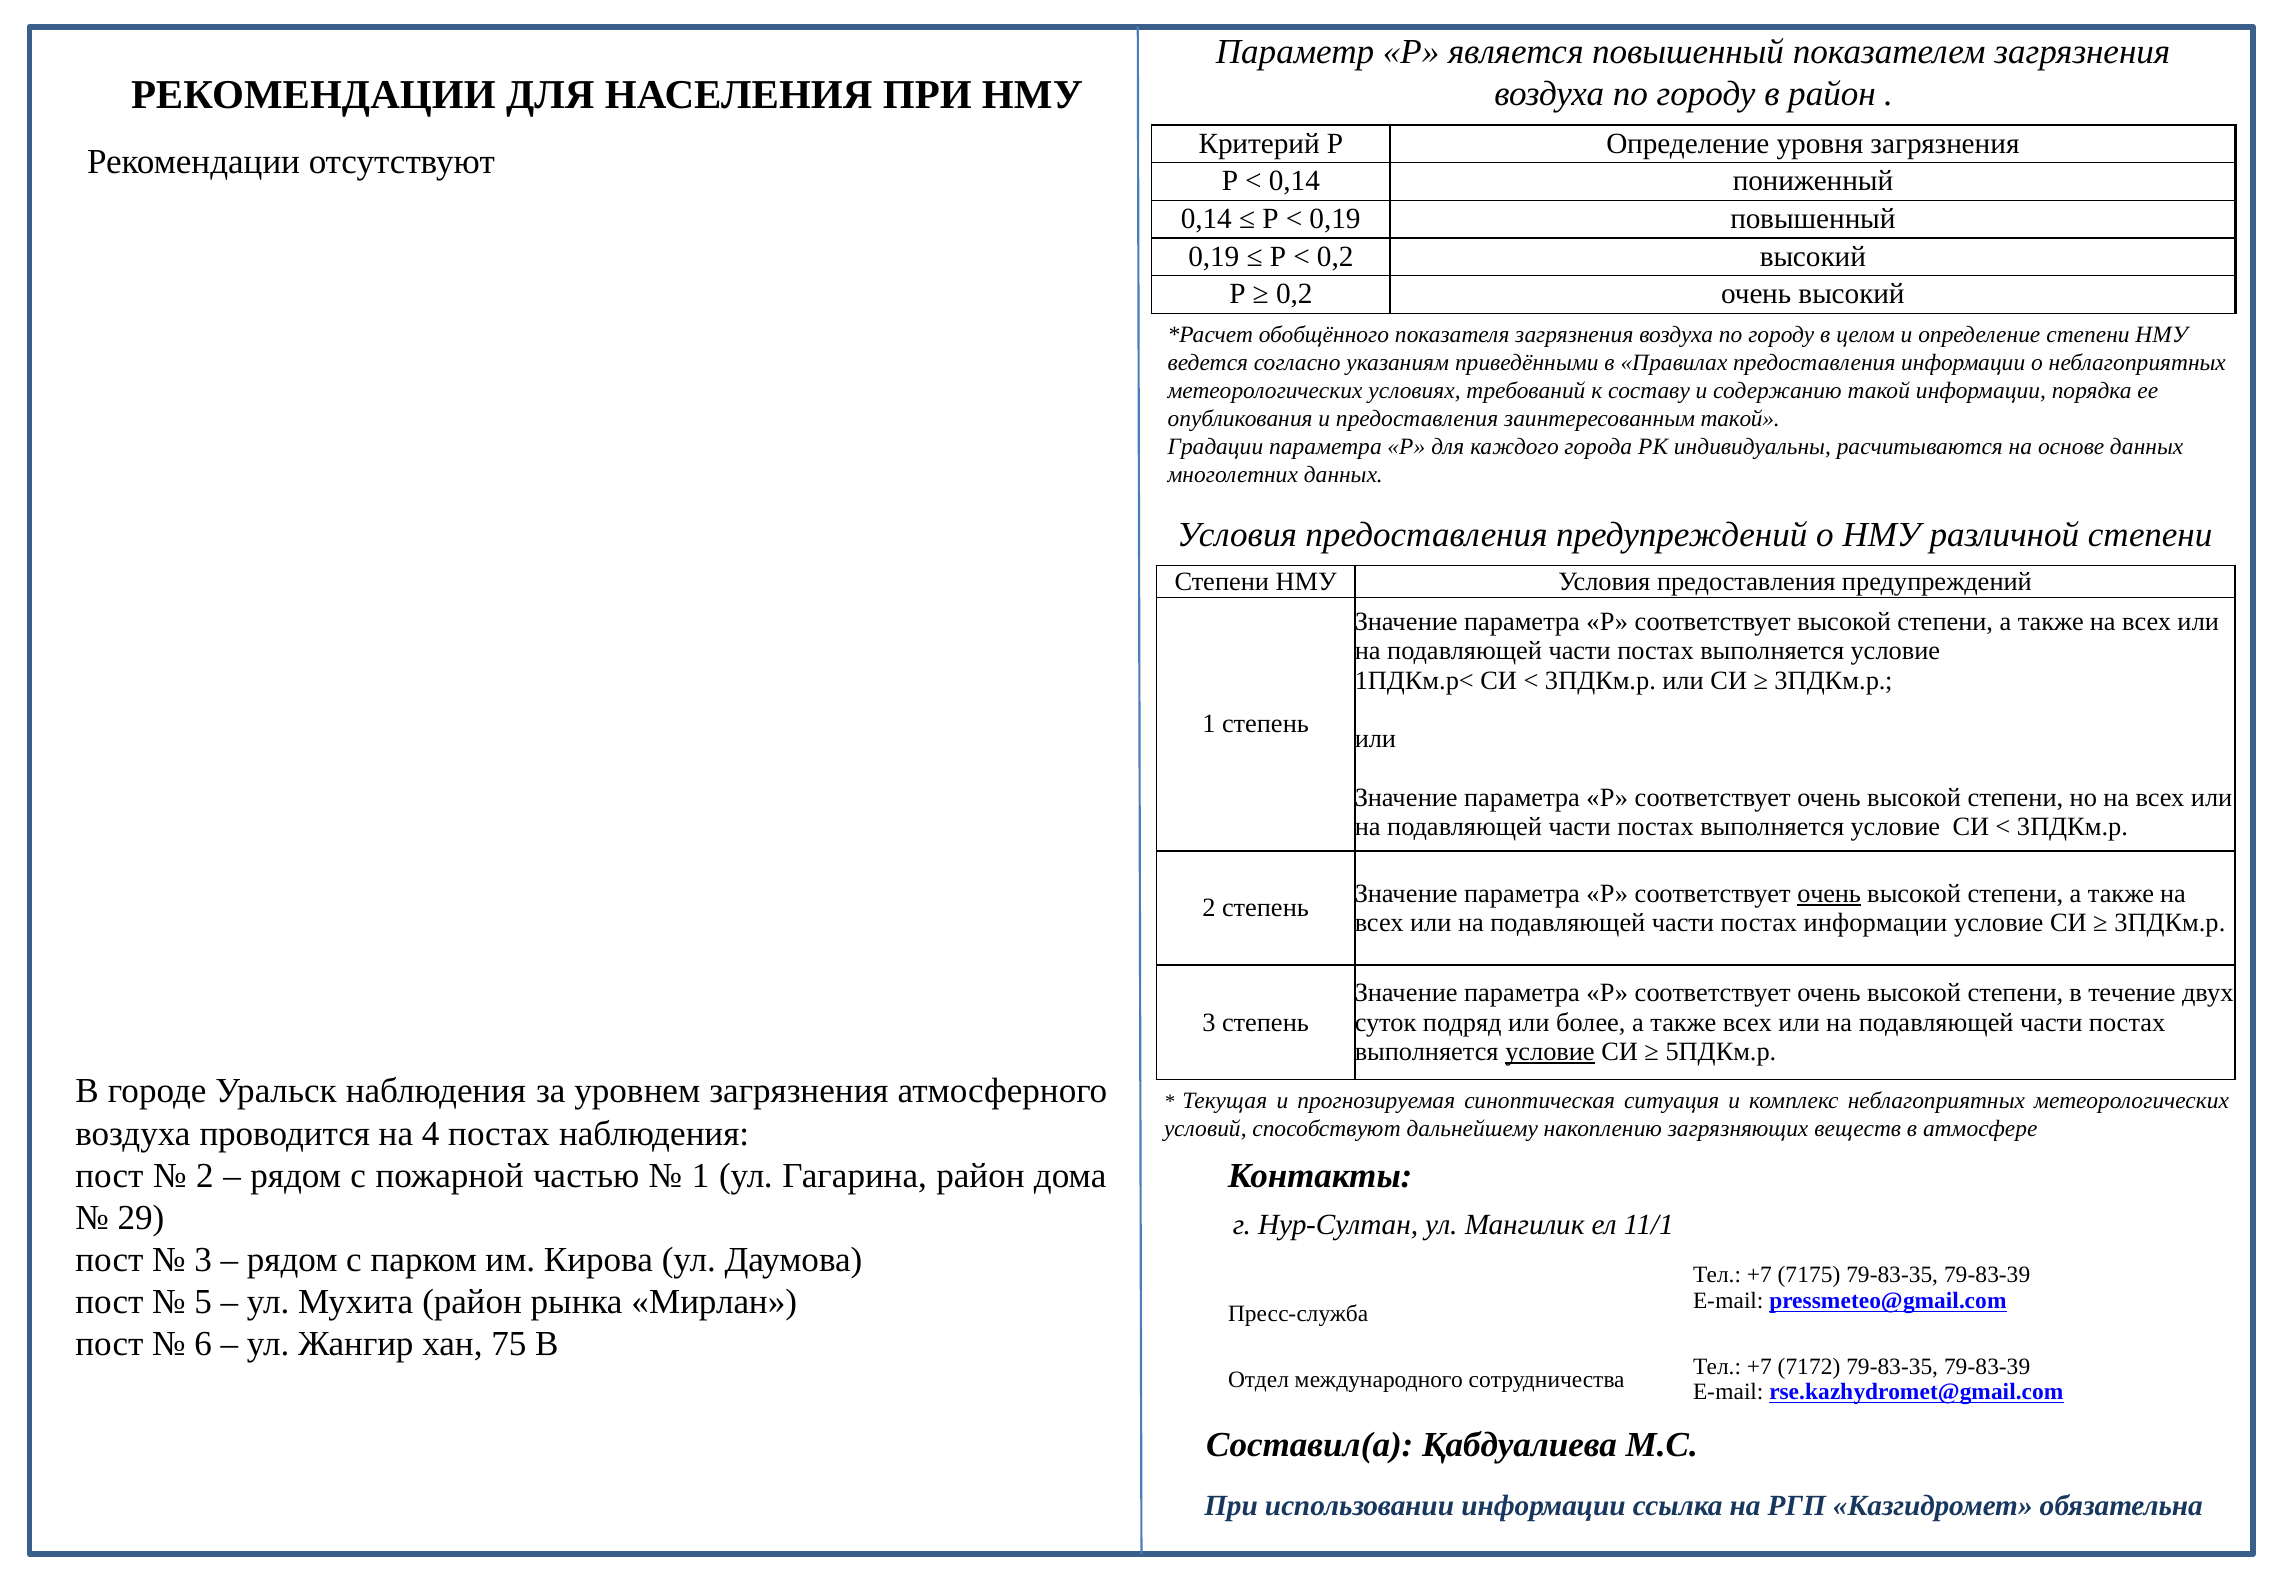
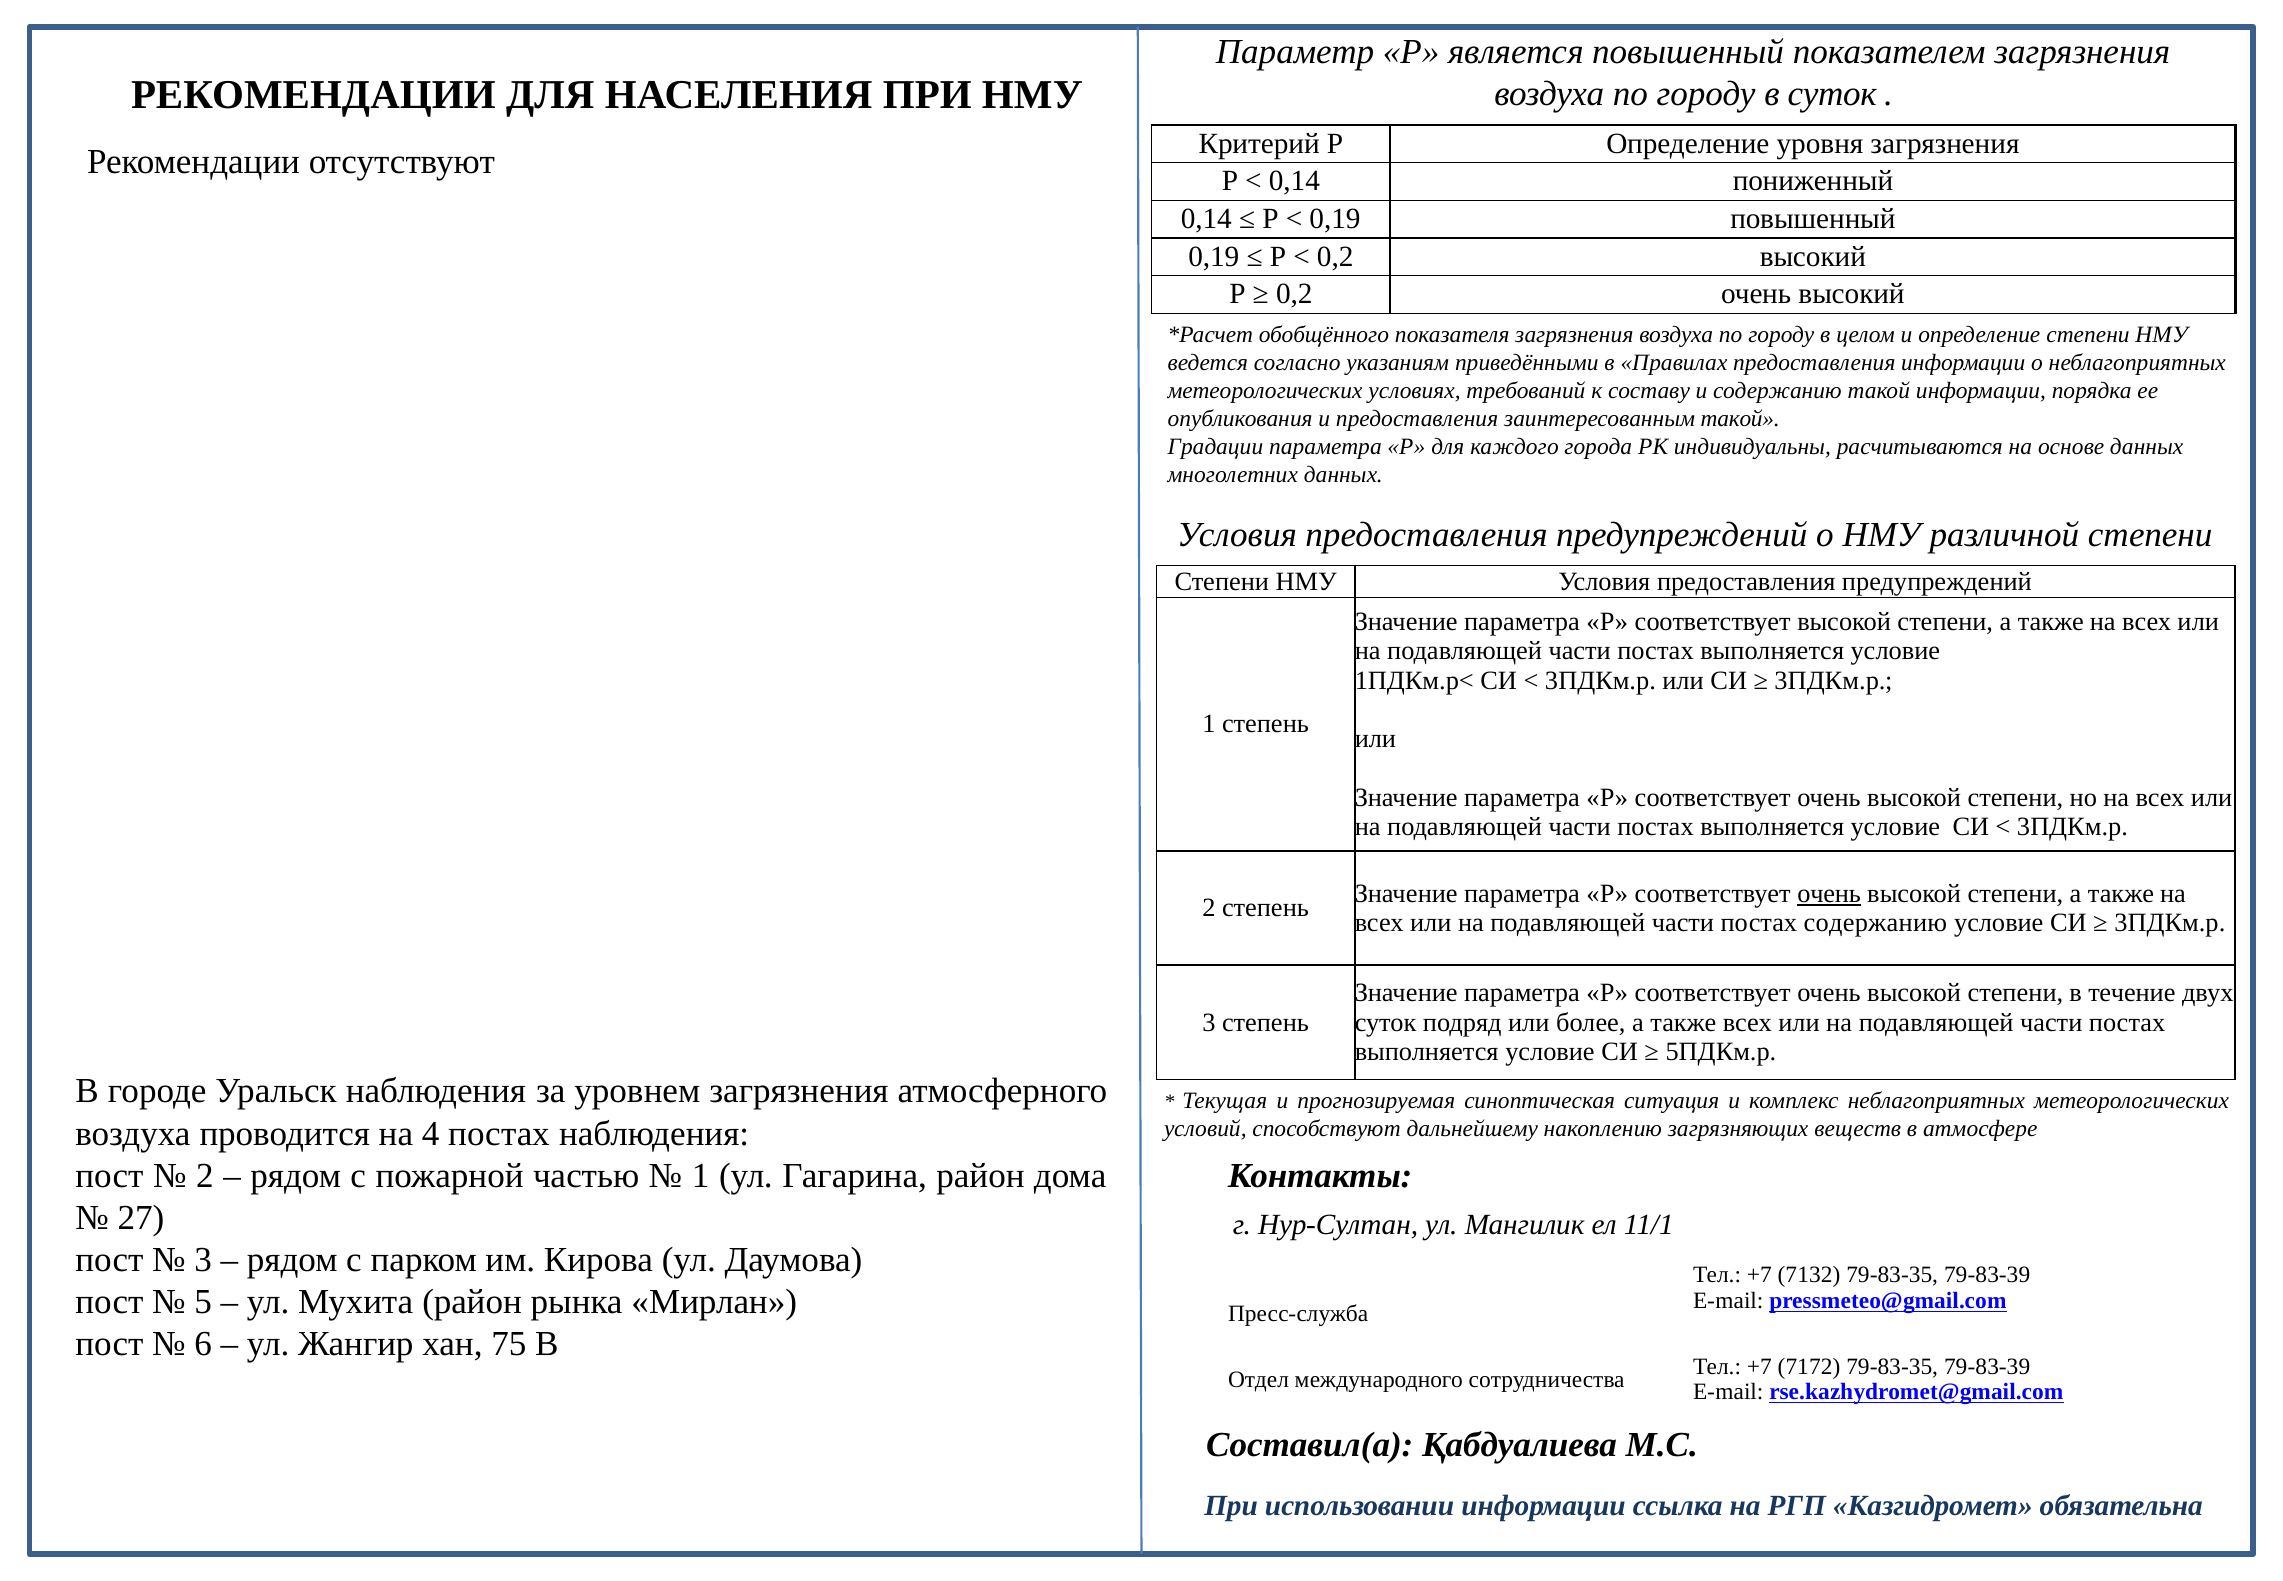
в район: район -> суток
постах информации: информации -> содержанию
условие at (1550, 1051) underline: present -> none
29: 29 -> 27
7175: 7175 -> 7132
